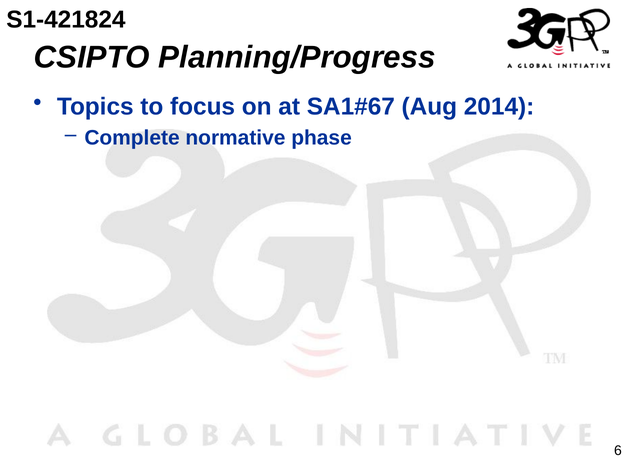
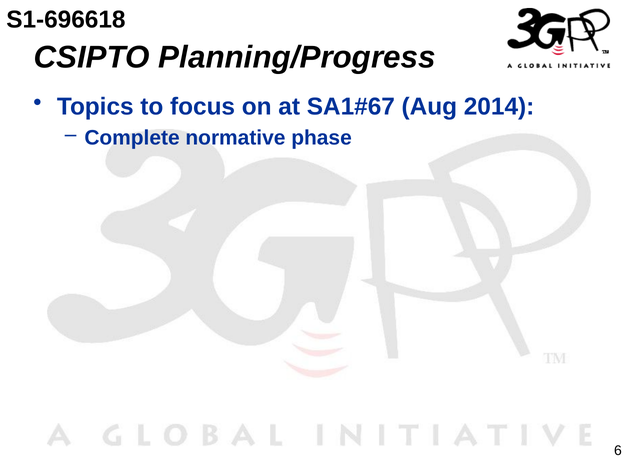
S1-421824: S1-421824 -> S1-696618
